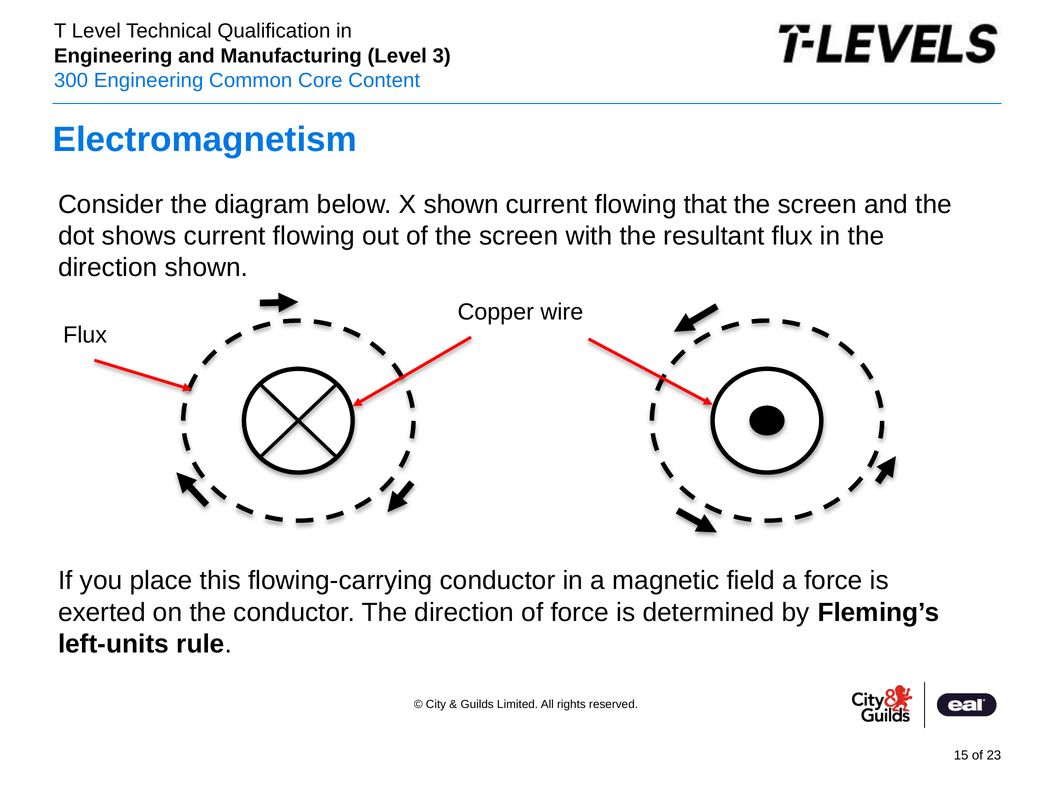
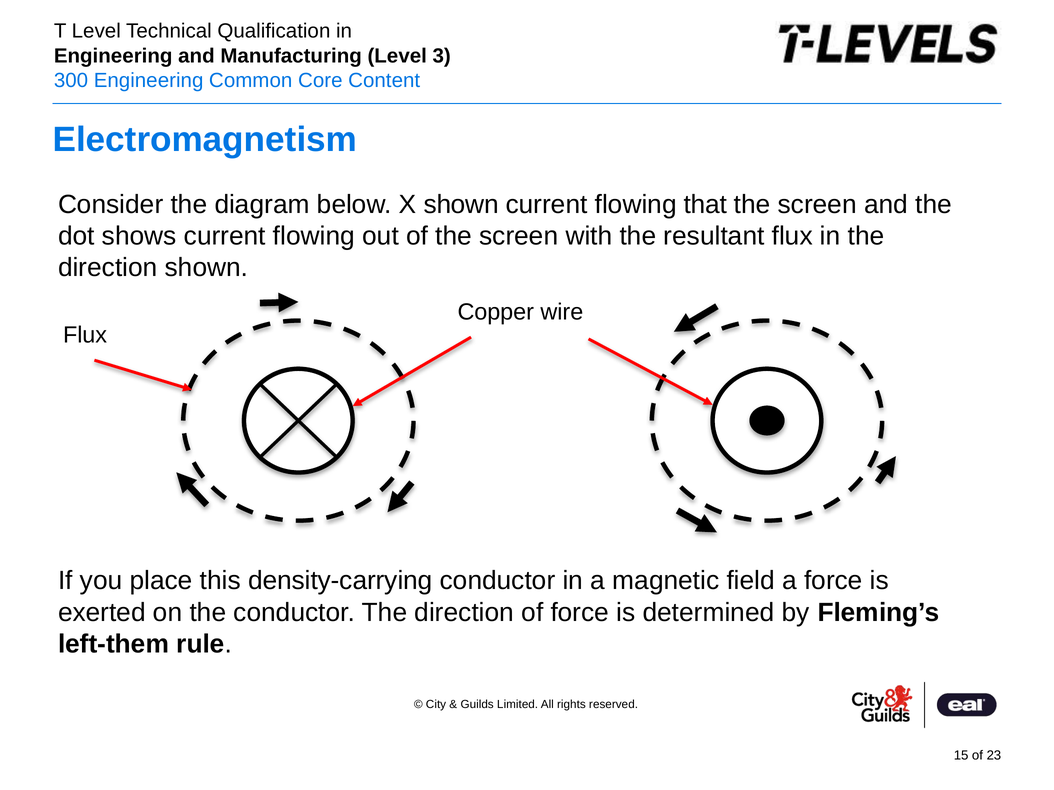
flowing-carrying: flowing-carrying -> density-carrying
left-units: left-units -> left-them
